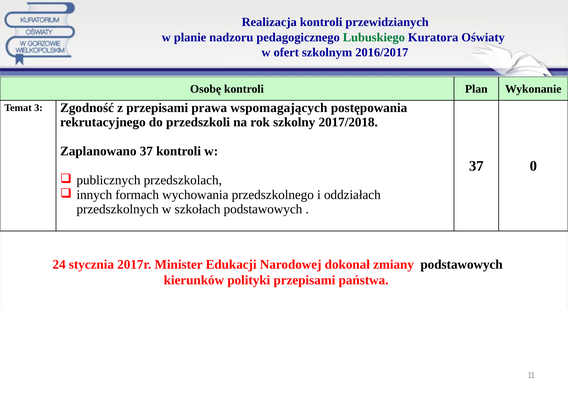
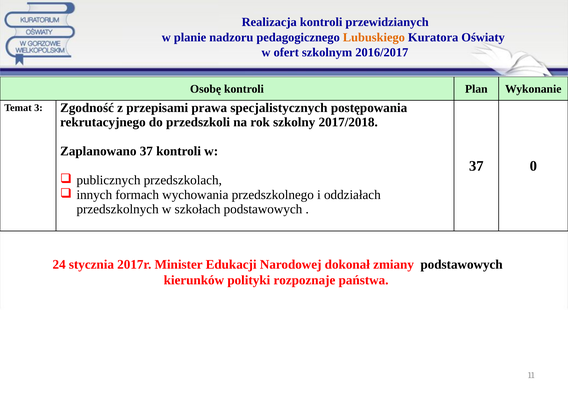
Lubuskiego colour: green -> orange
wspomagających: wspomagających -> specjalistycznych
polityki przepisami: przepisami -> rozpoznaje
